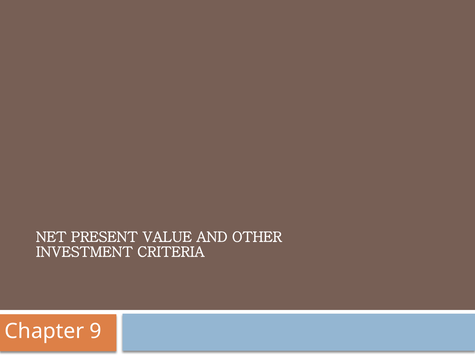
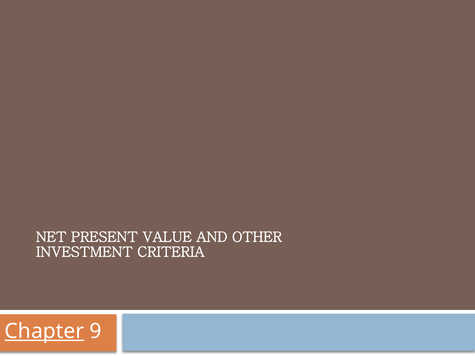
Chapter underline: none -> present
